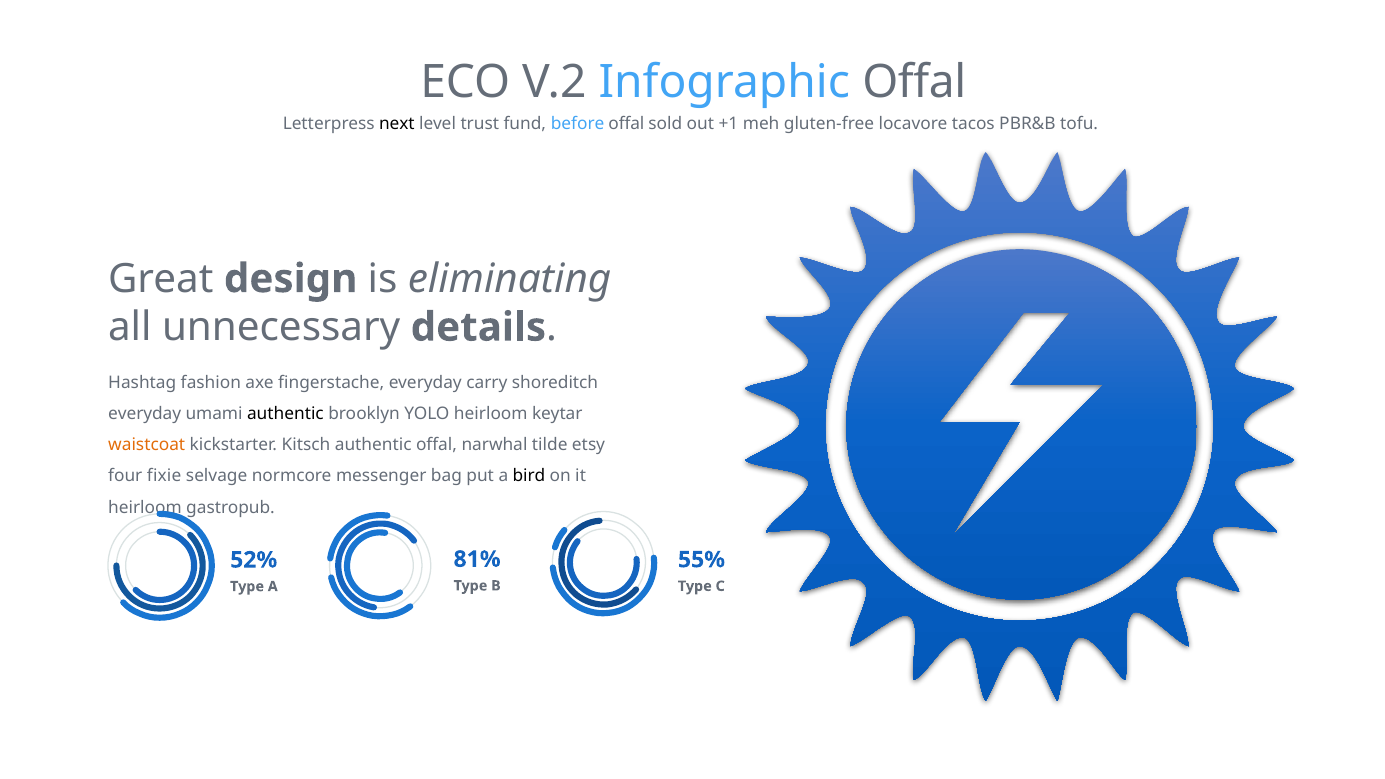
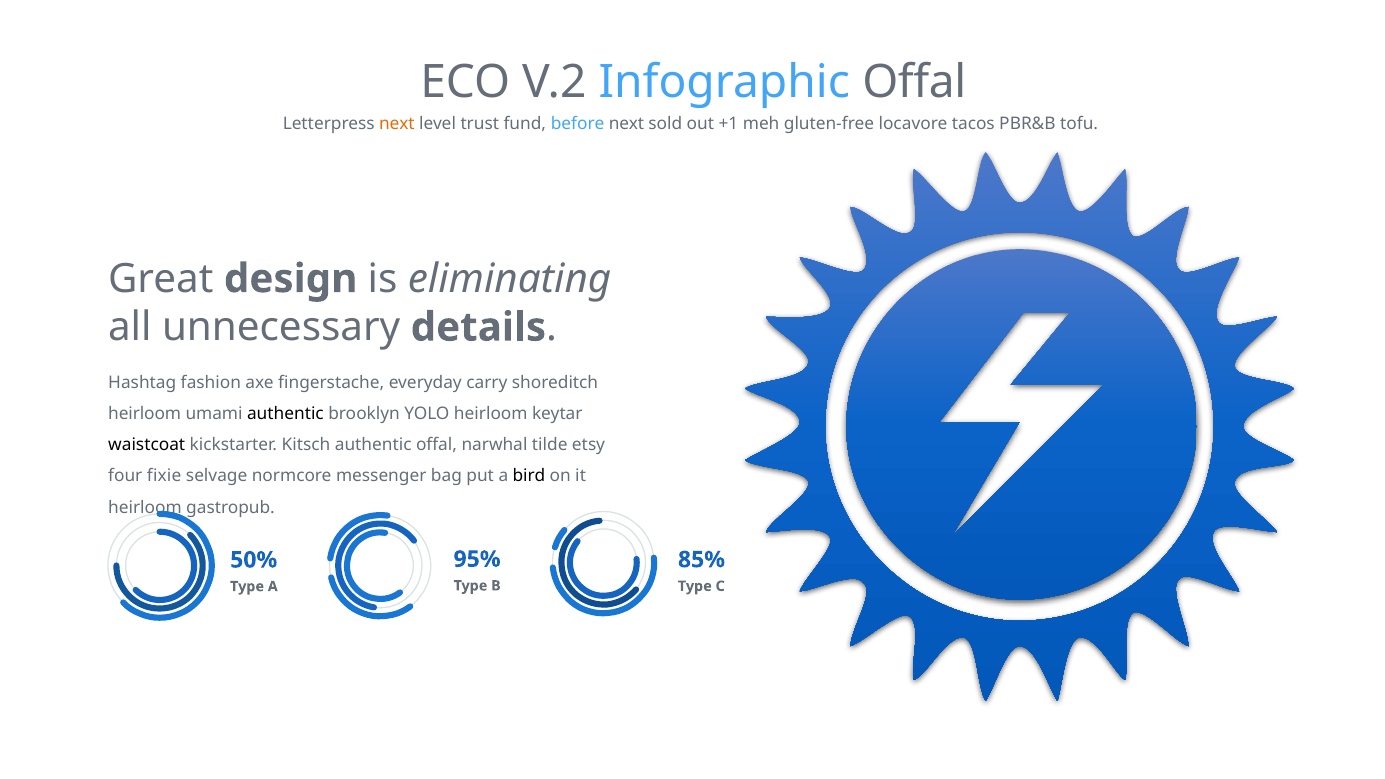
next at (397, 123) colour: black -> orange
before offal: offal -> next
everyday at (145, 414): everyday -> heirloom
waistcoat colour: orange -> black
81%: 81% -> 95%
55%: 55% -> 85%
52%: 52% -> 50%
